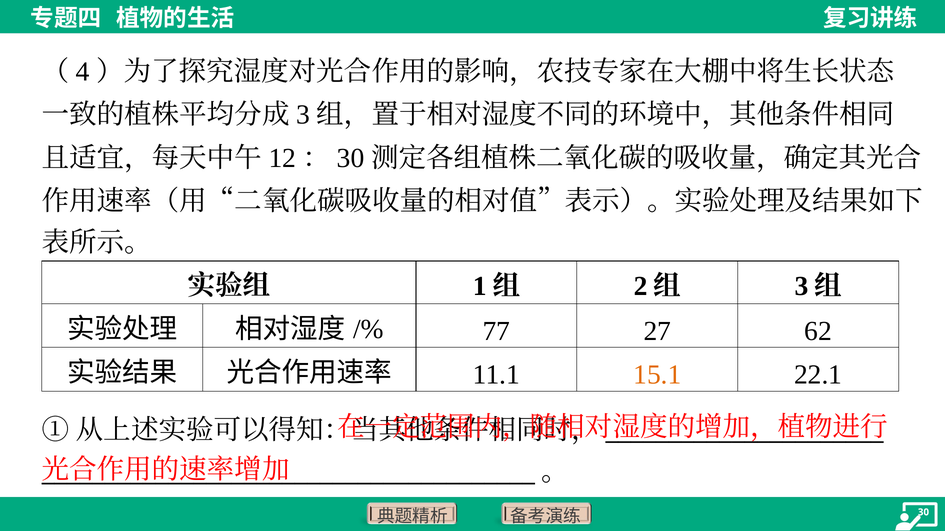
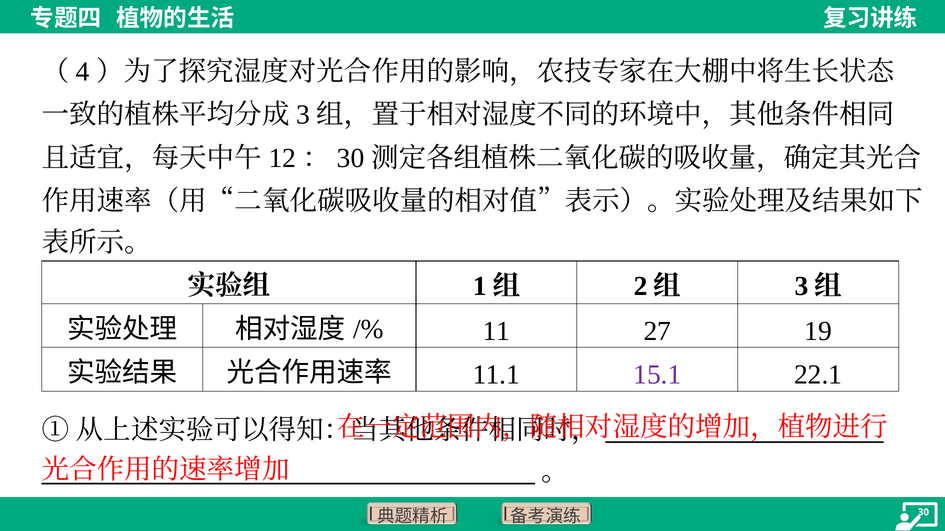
77: 77 -> 11
62: 62 -> 19
15.1 colour: orange -> purple
